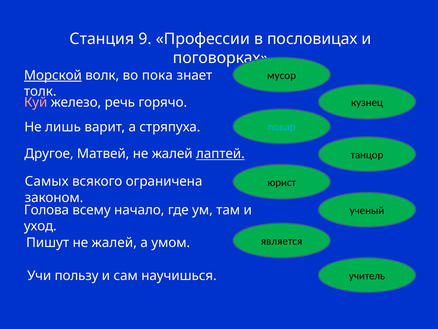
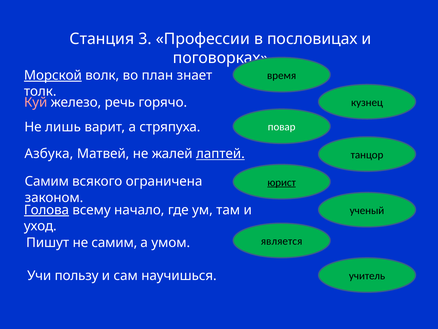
9: 9 -> 3
мусор: мусор -> время
пока: пока -> план
повар colour: light blue -> white
Другое: Другое -> Азбука
Самых at (47, 181): Самых -> Самим
юрист underline: none -> present
Голова underline: none -> present
Пишут не жалей: жалей -> самим
